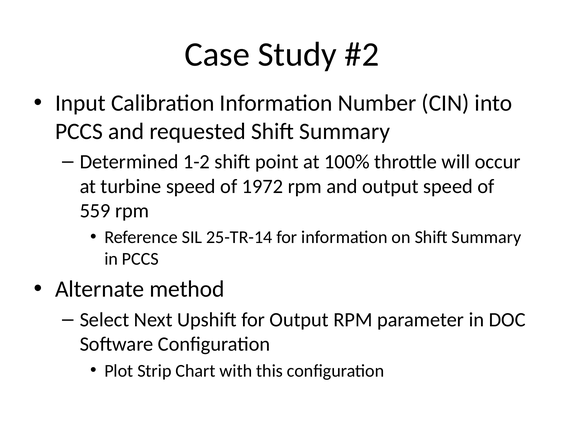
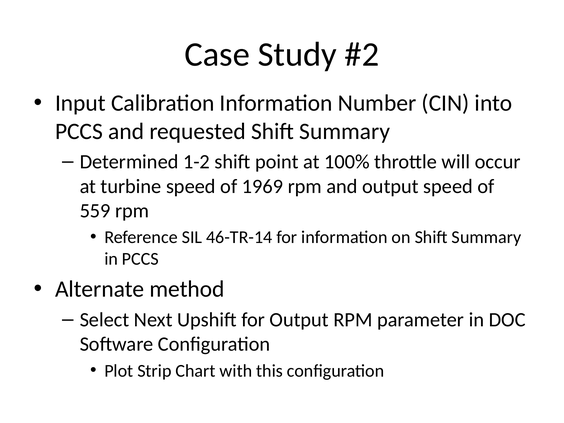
1972: 1972 -> 1969
25-TR-14: 25-TR-14 -> 46-TR-14
